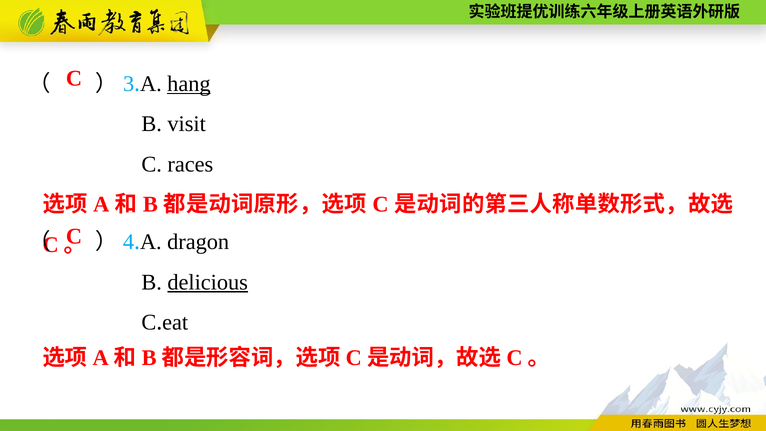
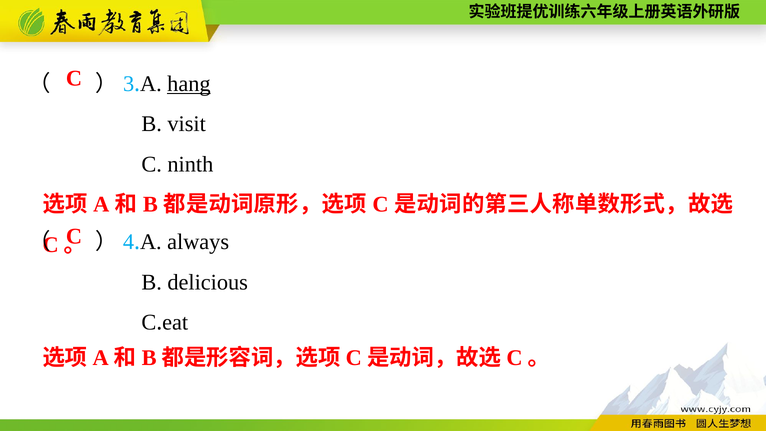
races: races -> ninth
dragon: dragon -> always
delicious underline: present -> none
